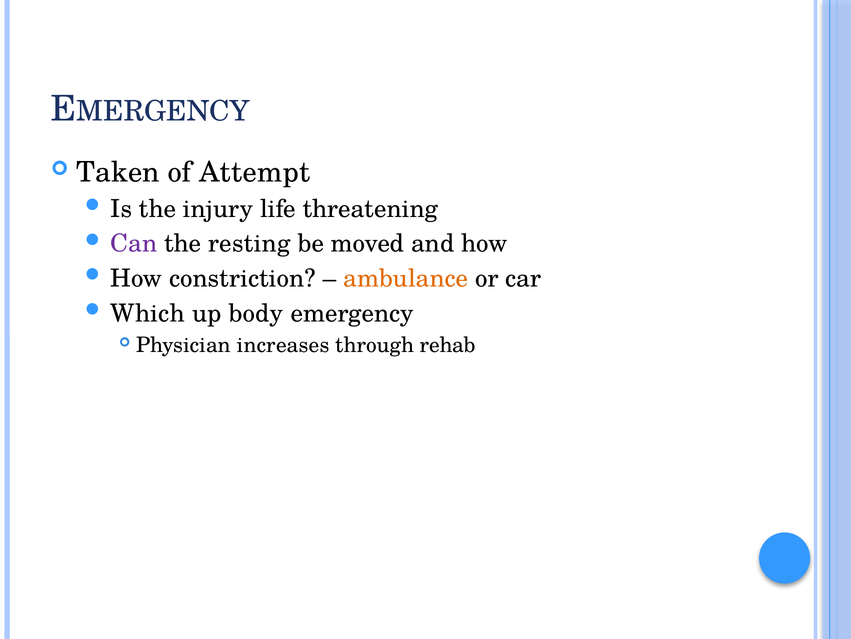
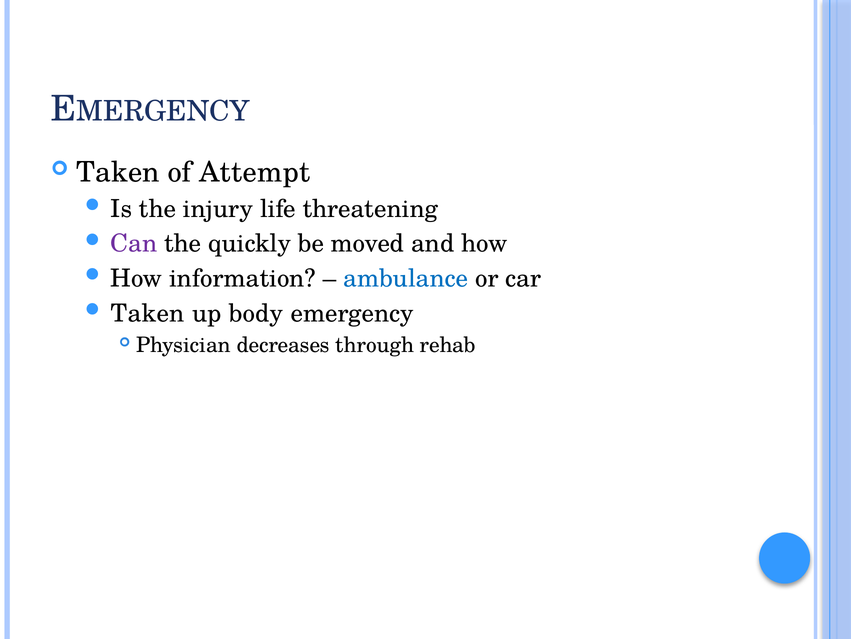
resting: resting -> quickly
constriction: constriction -> information
ambulance colour: orange -> blue
Which at (148, 313): Which -> Taken
increases: increases -> decreases
